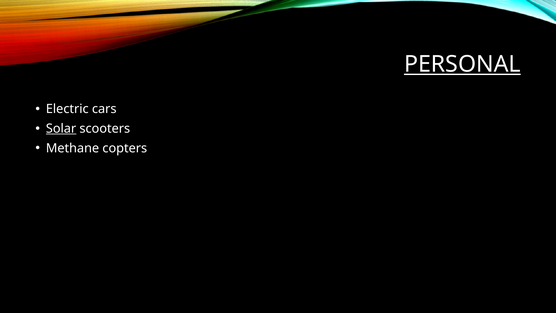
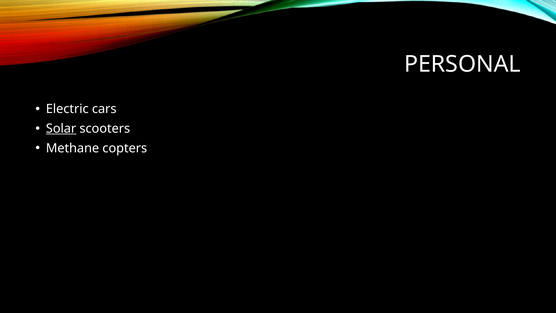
PERSONAL underline: present -> none
